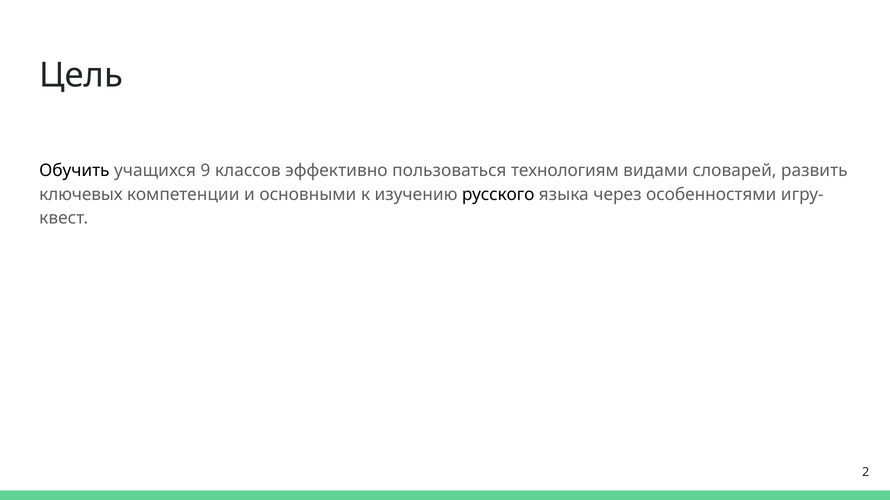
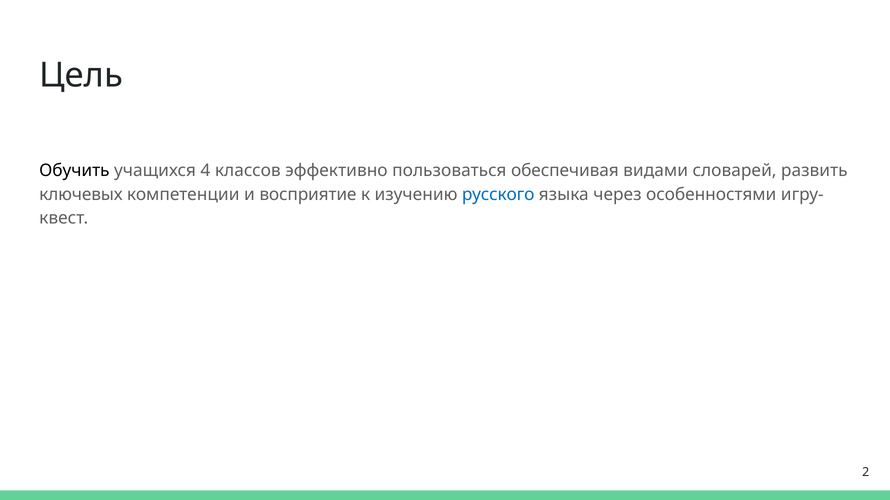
9: 9 -> 4
технологиям: технологиям -> обеспечивая
основными: основными -> восприятие
русского colour: black -> blue
